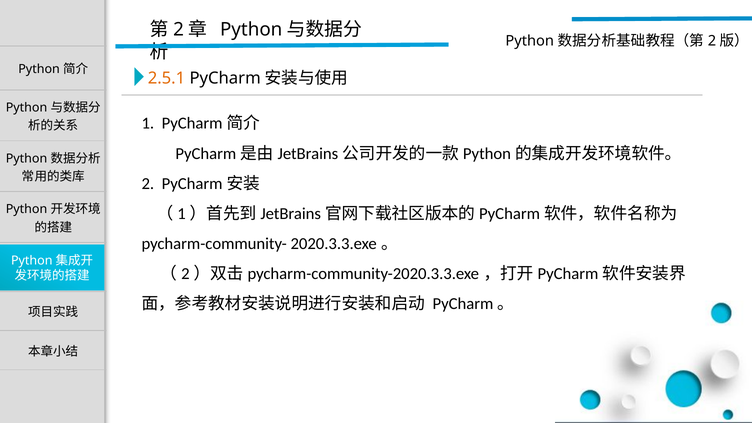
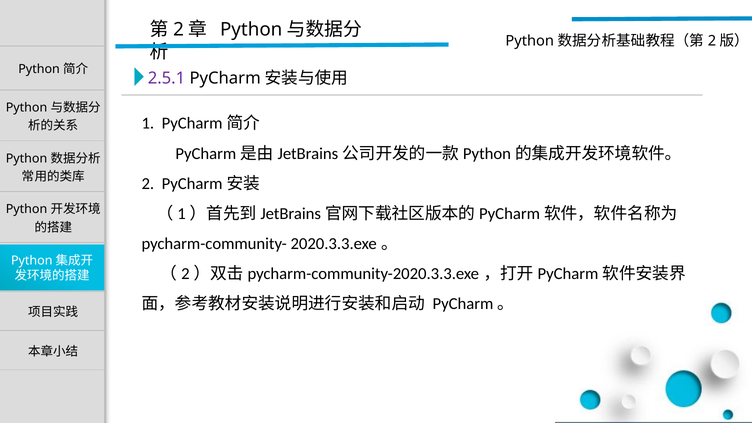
2.5.1 colour: orange -> purple
